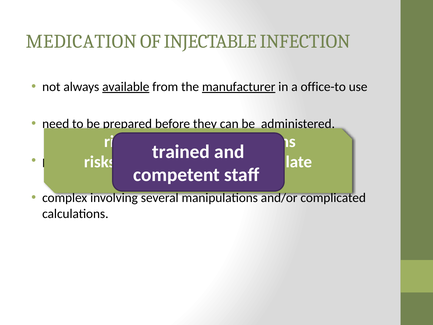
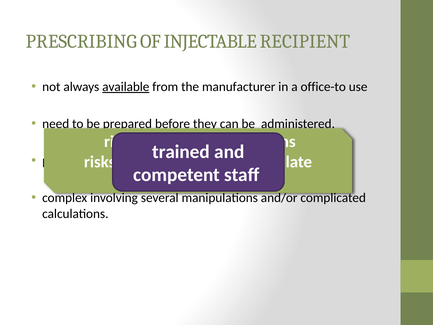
MEDICATION: MEDICATION -> PRESCRIBING
INFECTION: INFECTION -> RECIPIENT
manufacturer underline: present -> none
